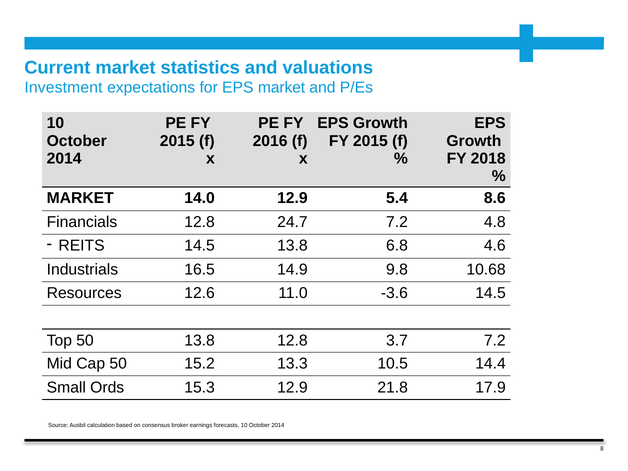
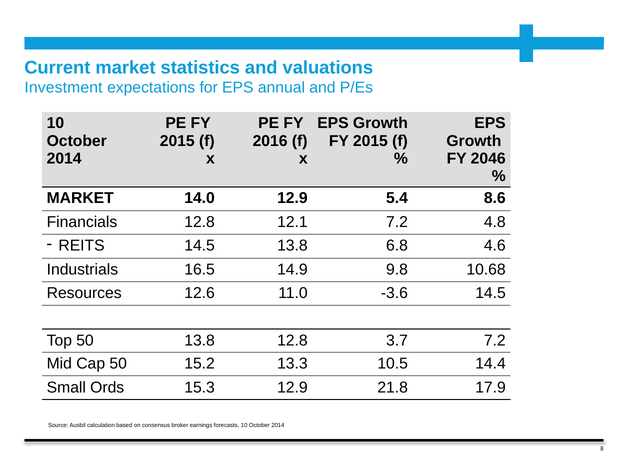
EPS market: market -> annual
2018: 2018 -> 2046
24.7: 24.7 -> 12.1
